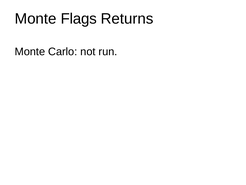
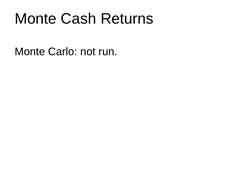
Flags: Flags -> Cash
